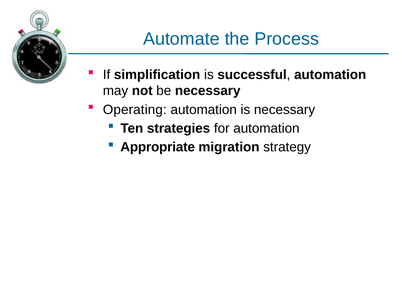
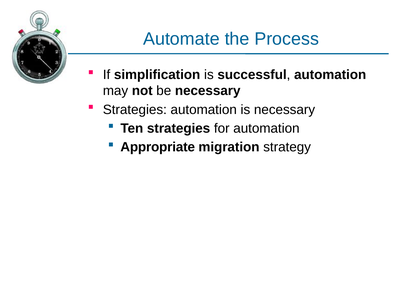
Operating at (135, 109): Operating -> Strategies
